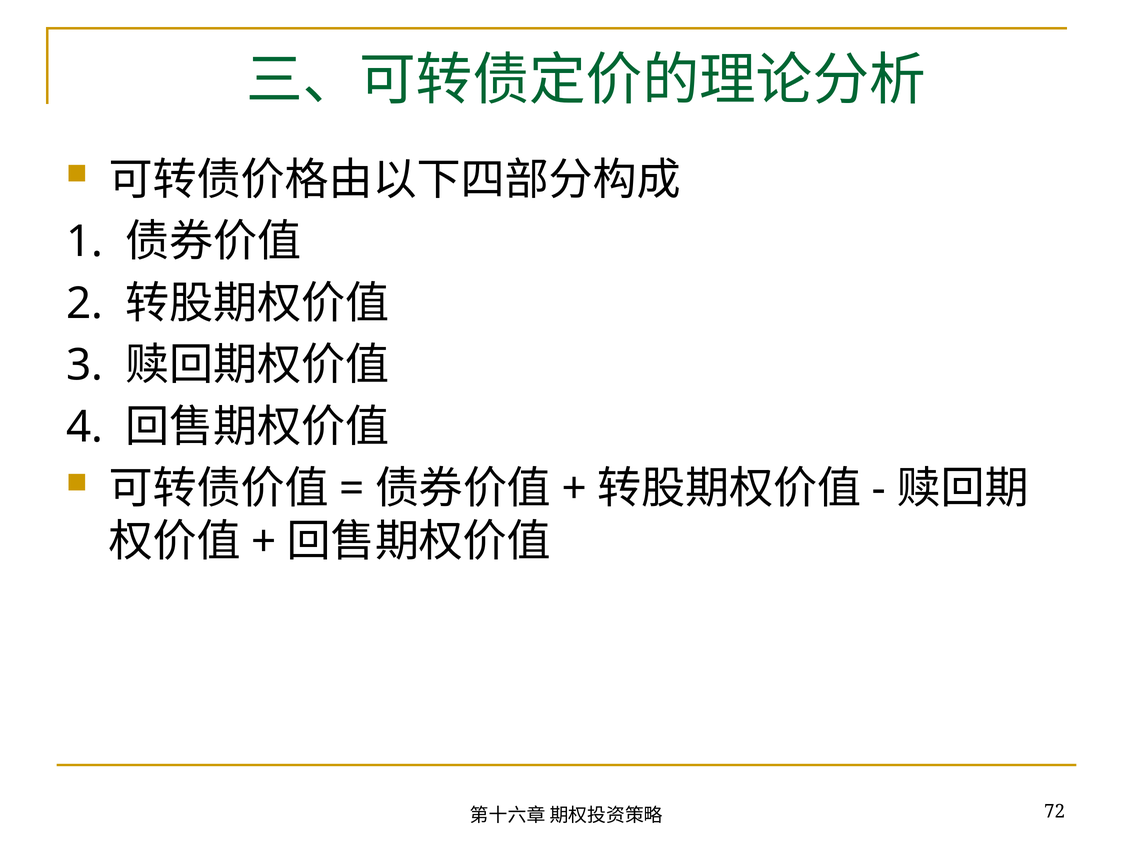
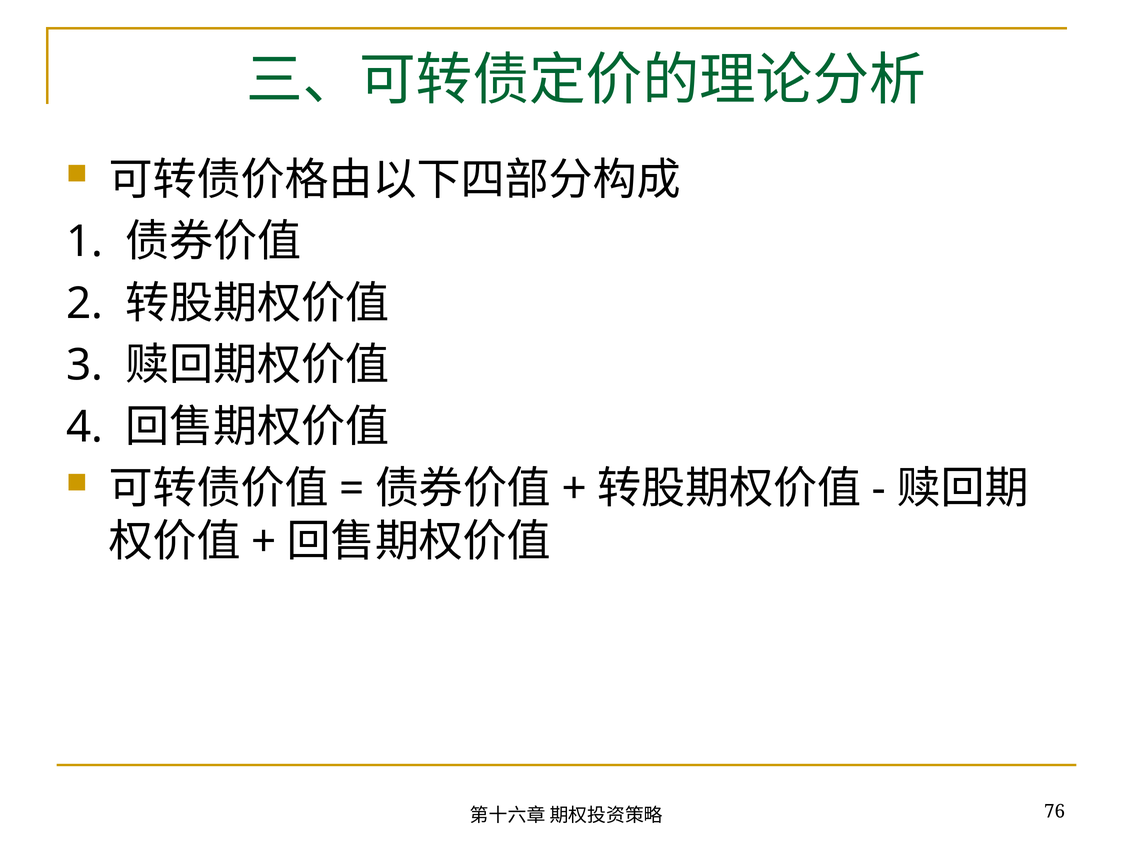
72: 72 -> 76
